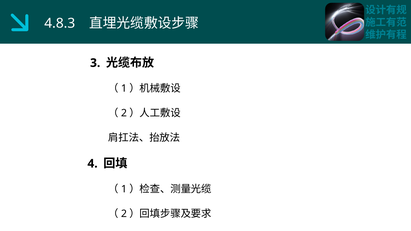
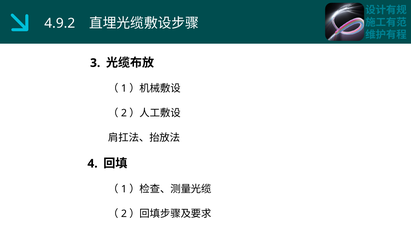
4.8.3: 4.8.3 -> 4.9.2
